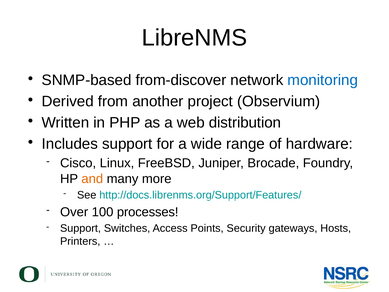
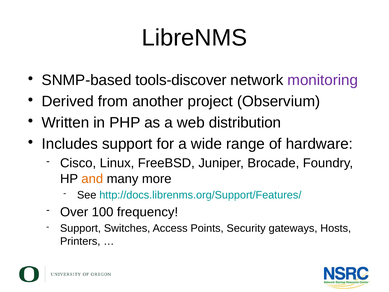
from-discover: from-discover -> tools-discover
monitoring colour: blue -> purple
processes: processes -> frequency
